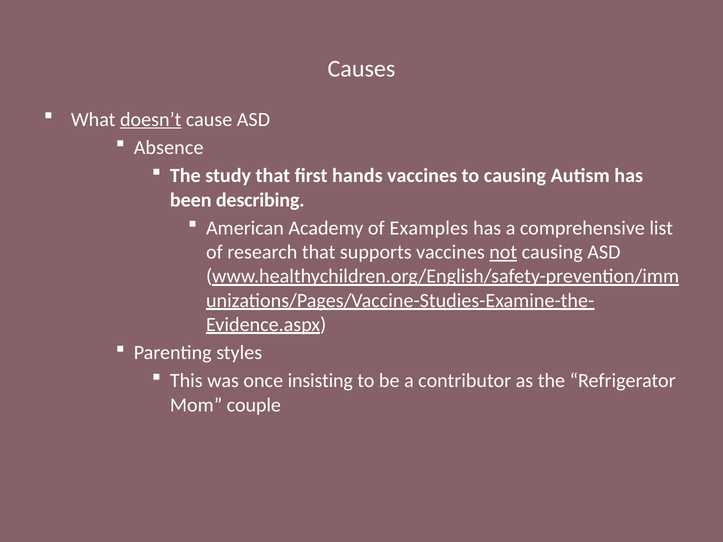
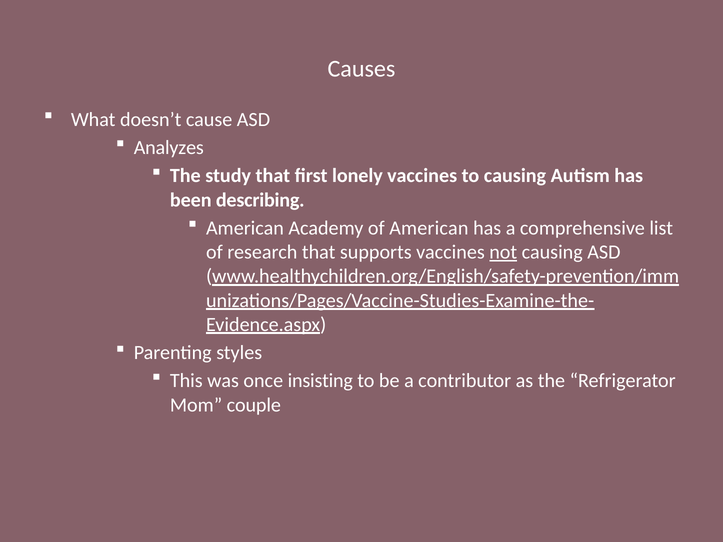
doesn’t underline: present -> none
Absence: Absence -> Analyzes
hands: hands -> lonely
of Examples: Examples -> American
